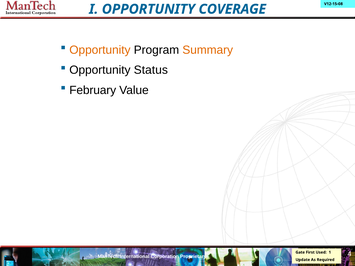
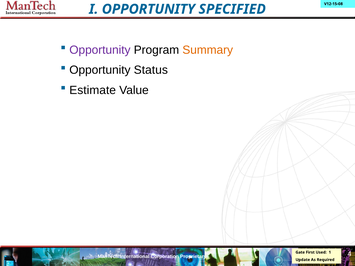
COVERAGE: COVERAGE -> SPECIFIED
Opportunity at (100, 50) colour: orange -> purple
February: February -> Estimate
